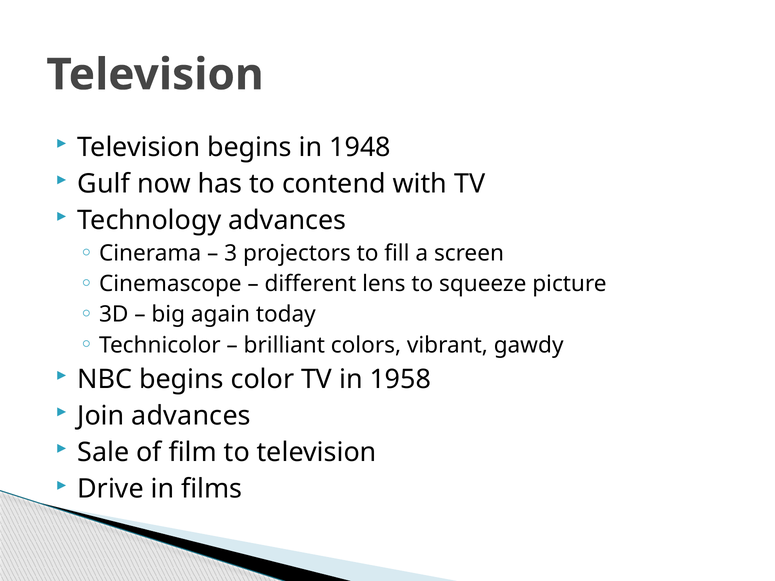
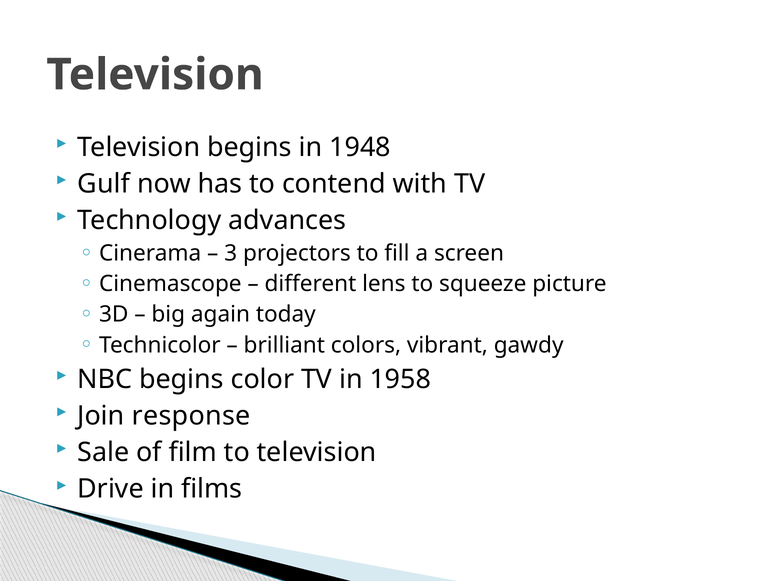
Join advances: advances -> response
